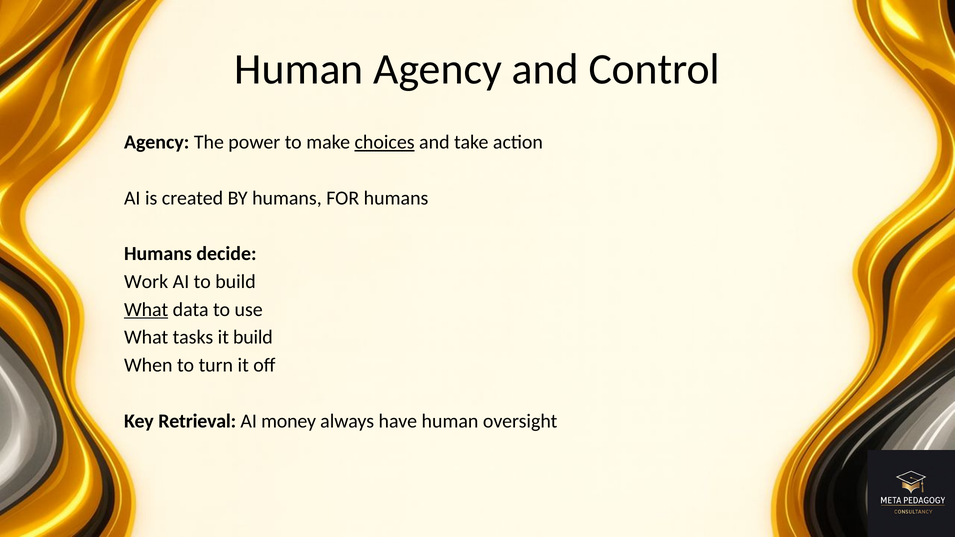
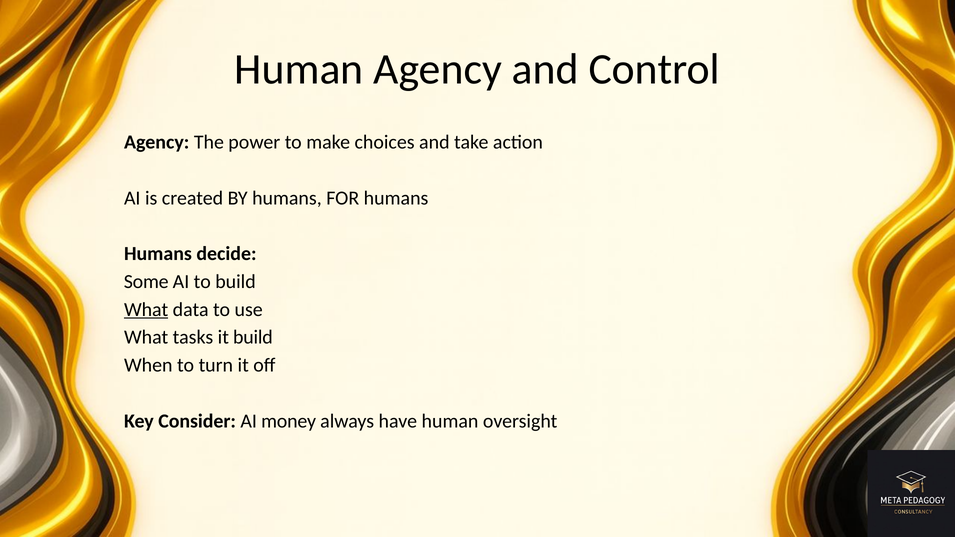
choices underline: present -> none
Work: Work -> Some
Retrieval: Retrieval -> Consider
